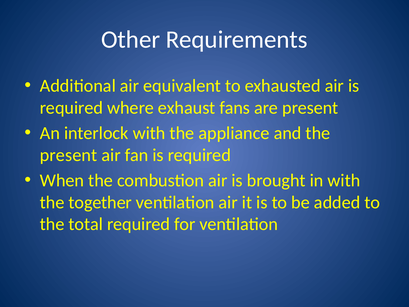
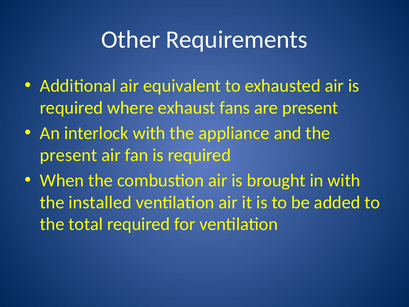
together: together -> installed
